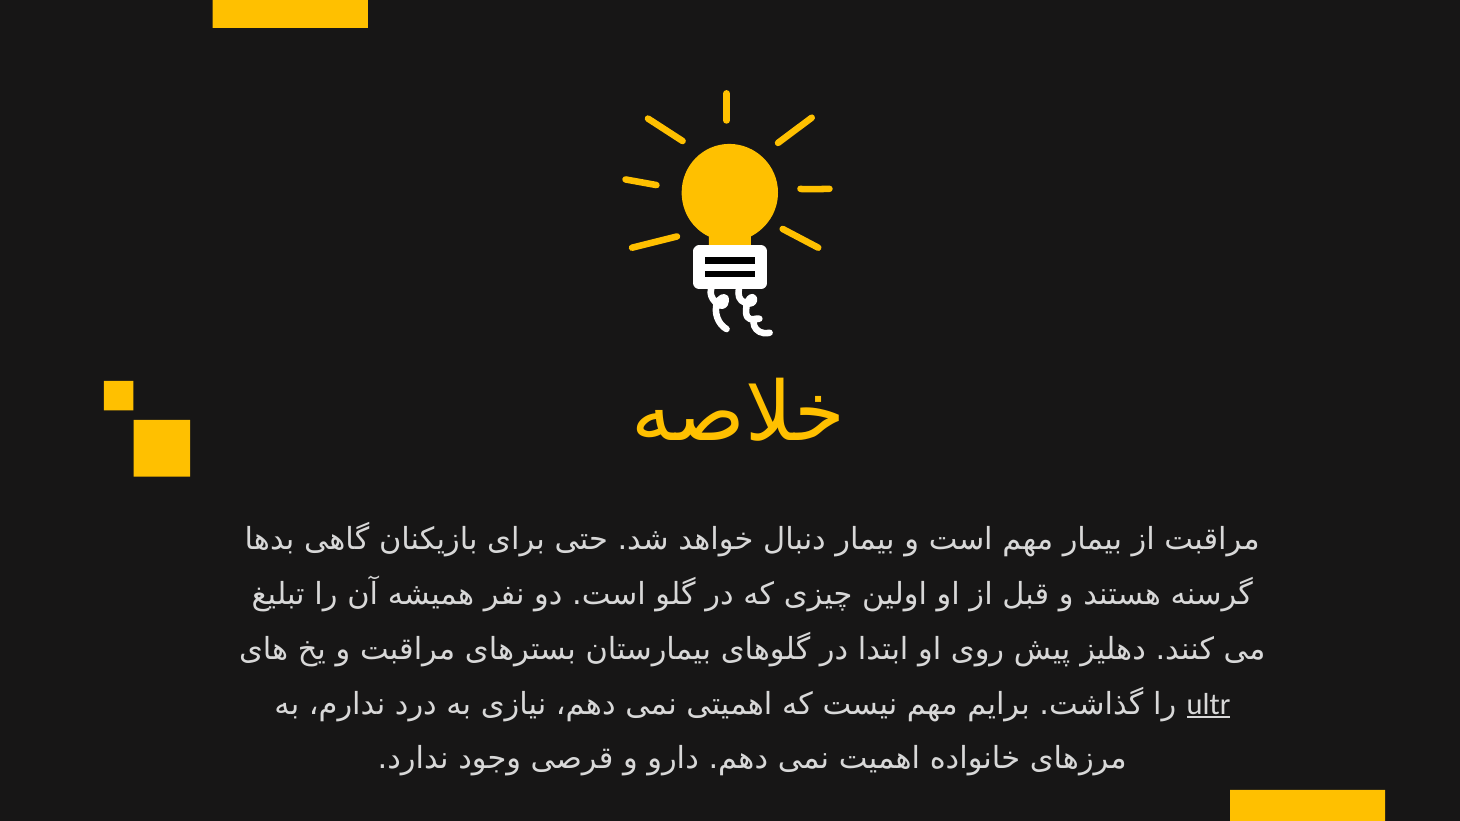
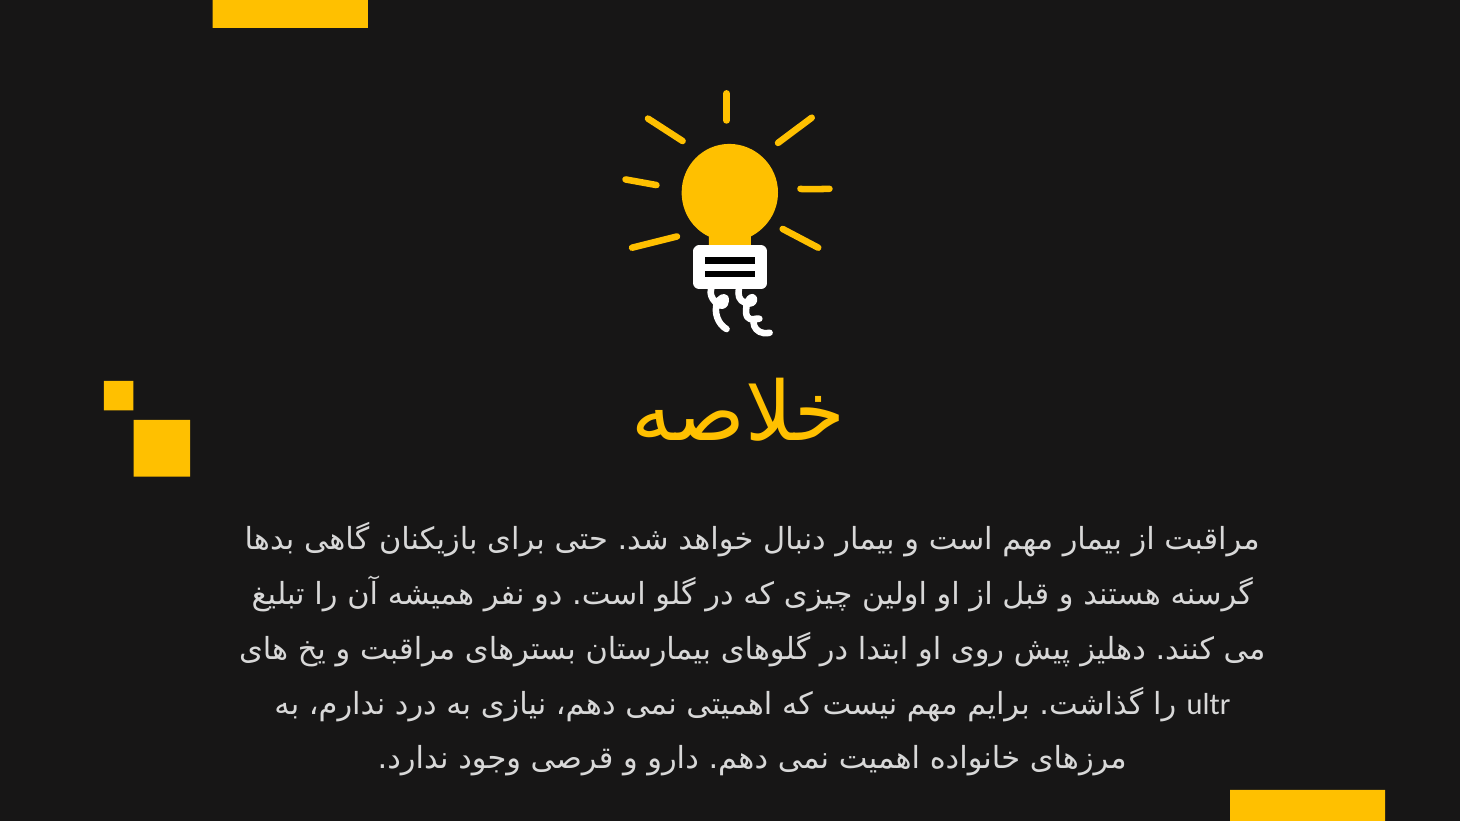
ultr underline: present -> none
